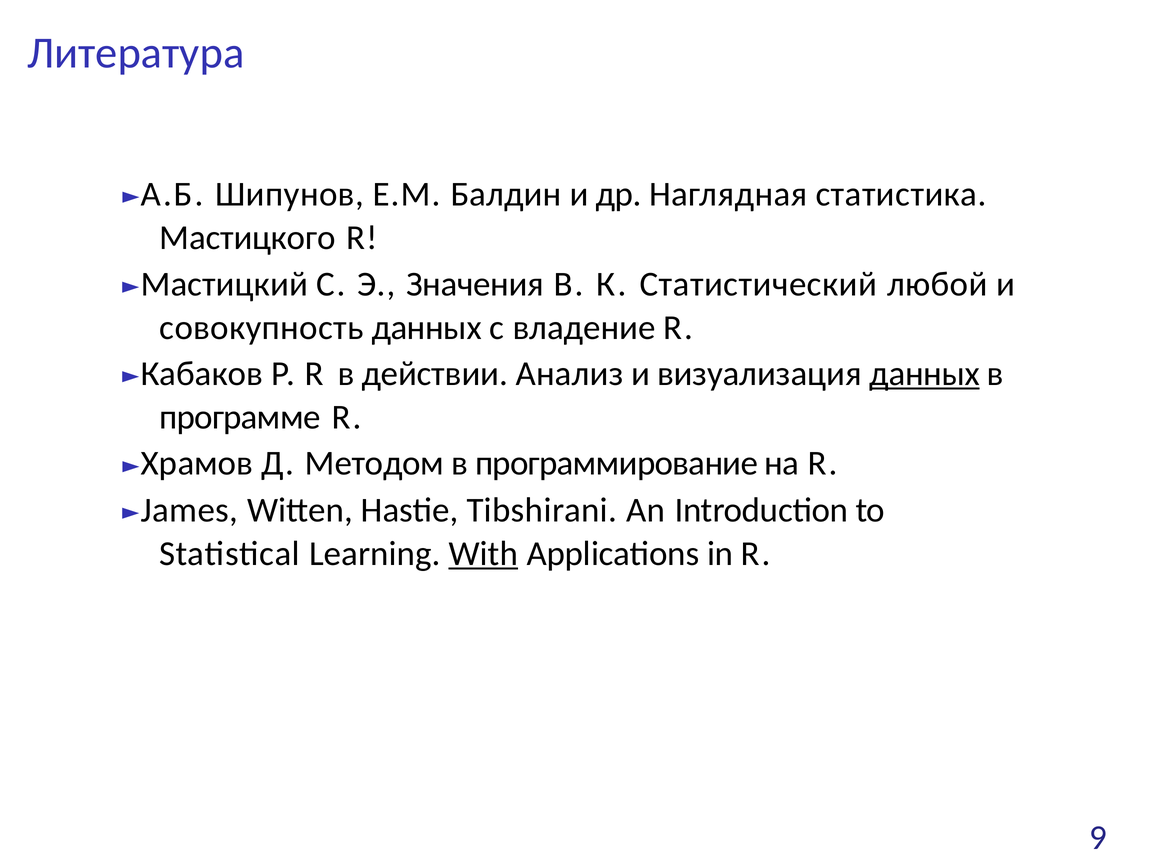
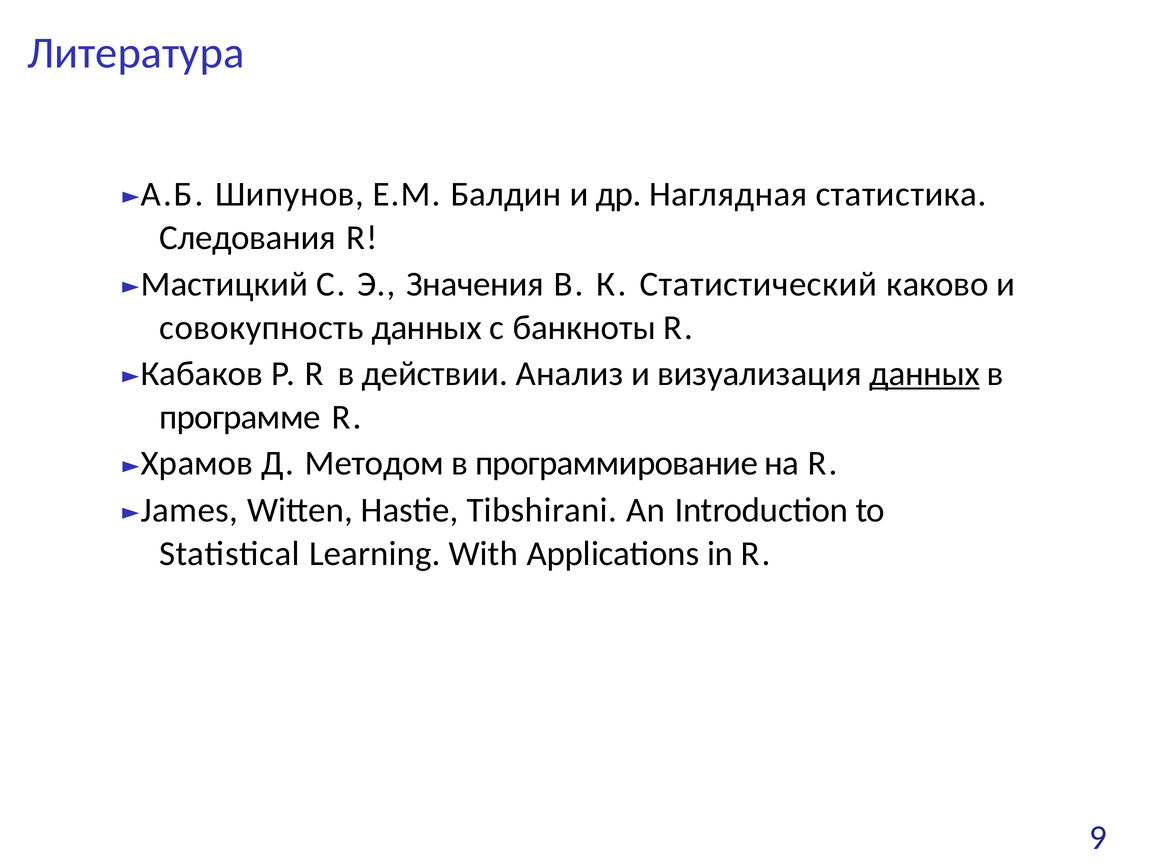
Мастицкого: Мастицкого -> Следования
любой: любой -> каково
владение: владение -> банкноты
With underline: present -> none
